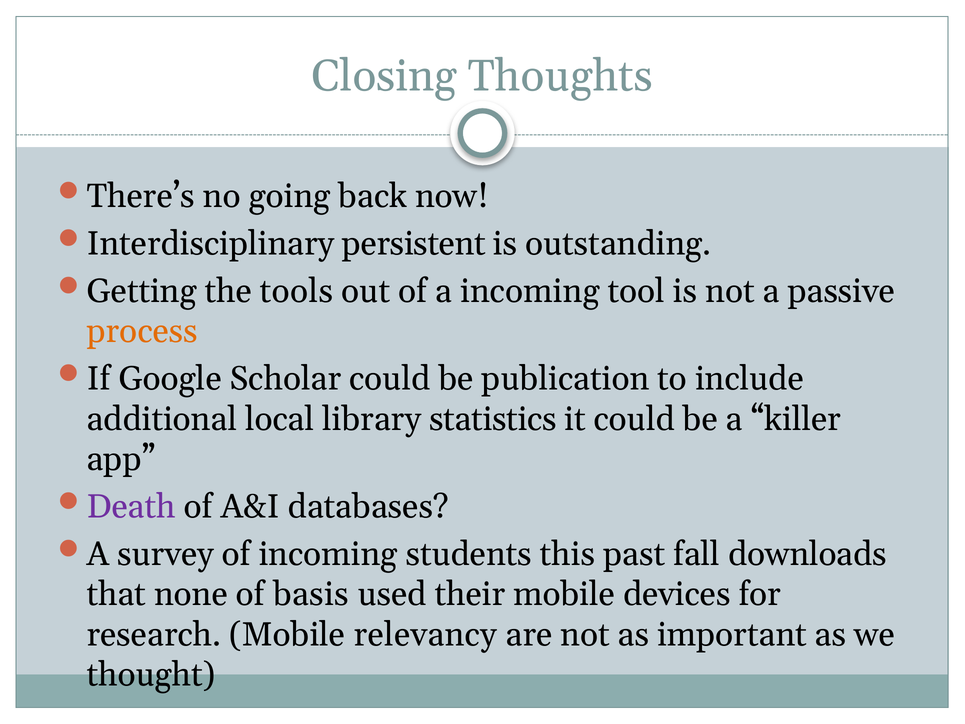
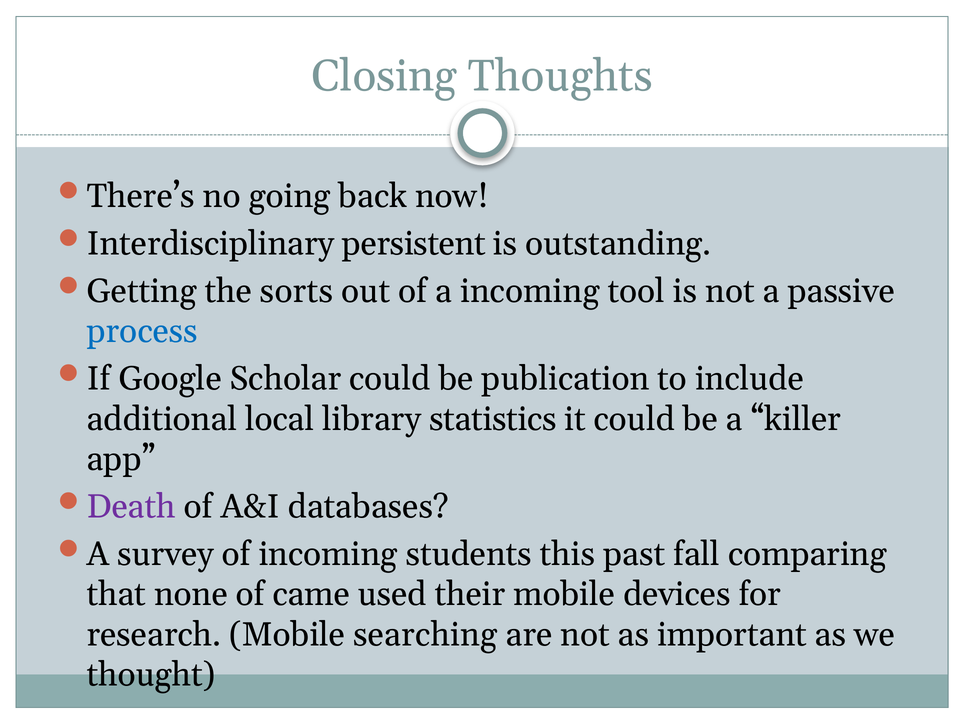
tools: tools -> sorts
process colour: orange -> blue
downloads: downloads -> comparing
basis: basis -> came
relevancy: relevancy -> searching
